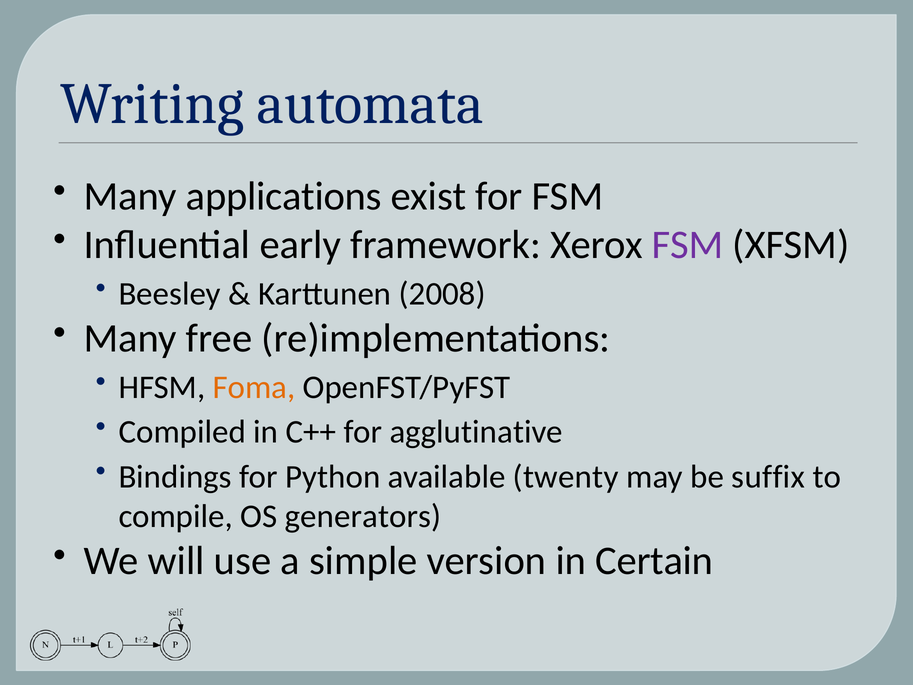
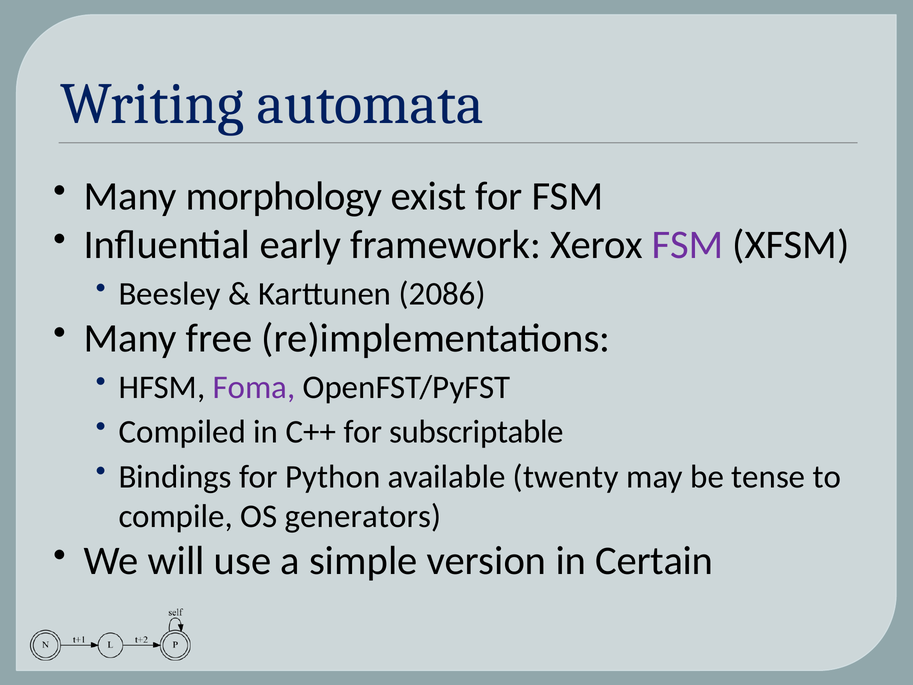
applications: applications -> morphology
2008: 2008 -> 2086
Foma colour: orange -> purple
agglutinative: agglutinative -> subscriptable
suffix: suffix -> tense
